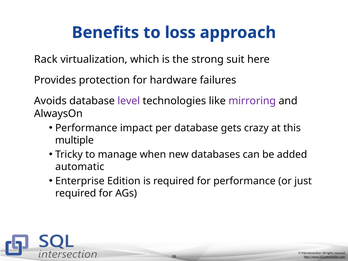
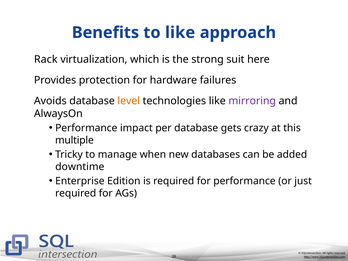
to loss: loss -> like
level colour: purple -> orange
automatic: automatic -> downtime
